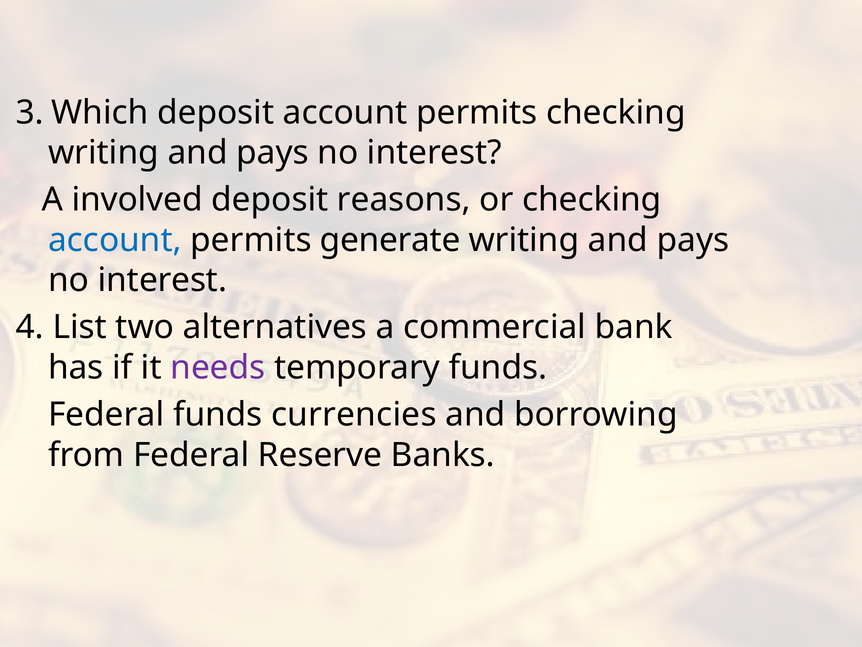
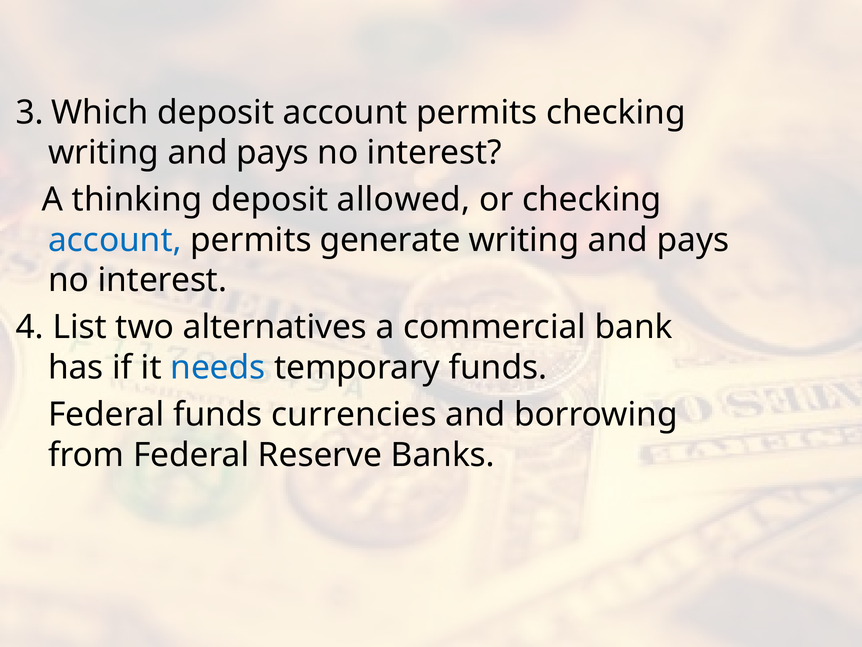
involved: involved -> thinking
reasons: reasons -> allowed
needs colour: purple -> blue
